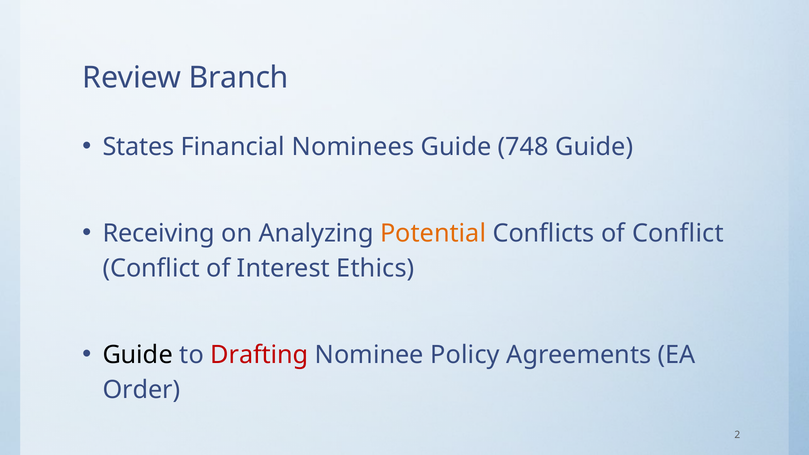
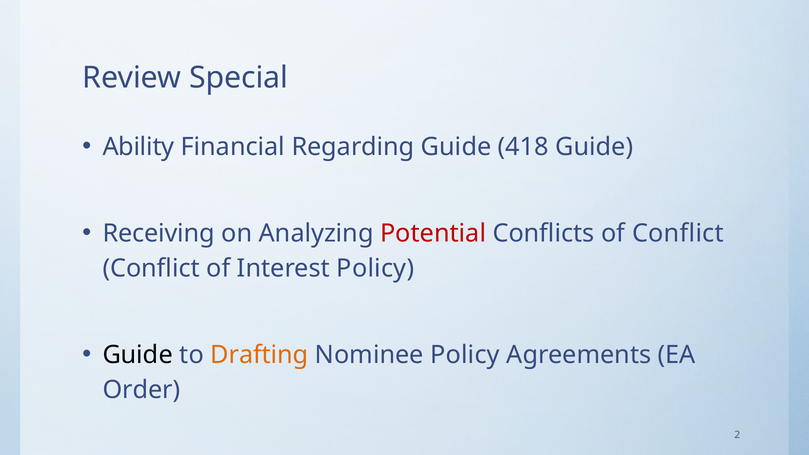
Branch: Branch -> Special
States: States -> Ability
Nominees: Nominees -> Regarding
748: 748 -> 418
Potential colour: orange -> red
Interest Ethics: Ethics -> Policy
Drafting colour: red -> orange
